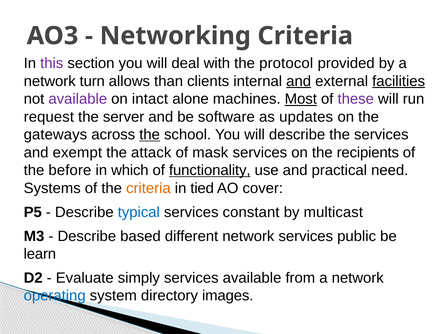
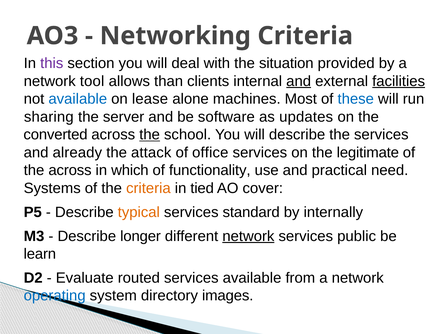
protocol: protocol -> situation
turn: turn -> tool
available at (78, 99) colour: purple -> blue
intact: intact -> lease
Most underline: present -> none
these colour: purple -> blue
request: request -> sharing
gateways: gateways -> converted
exempt: exempt -> already
mask: mask -> office
recipients: recipients -> legitimate
the before: before -> across
functionality underline: present -> none
typical colour: blue -> orange
constant: constant -> standard
multicast: multicast -> internally
based: based -> longer
network at (248, 236) underline: none -> present
simply: simply -> routed
